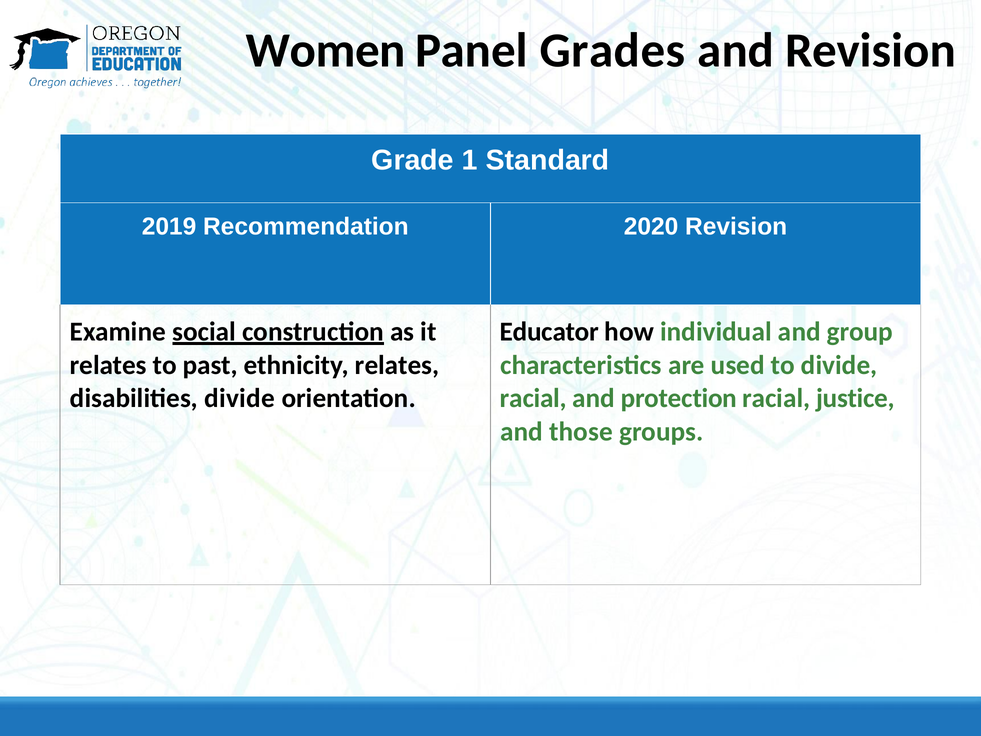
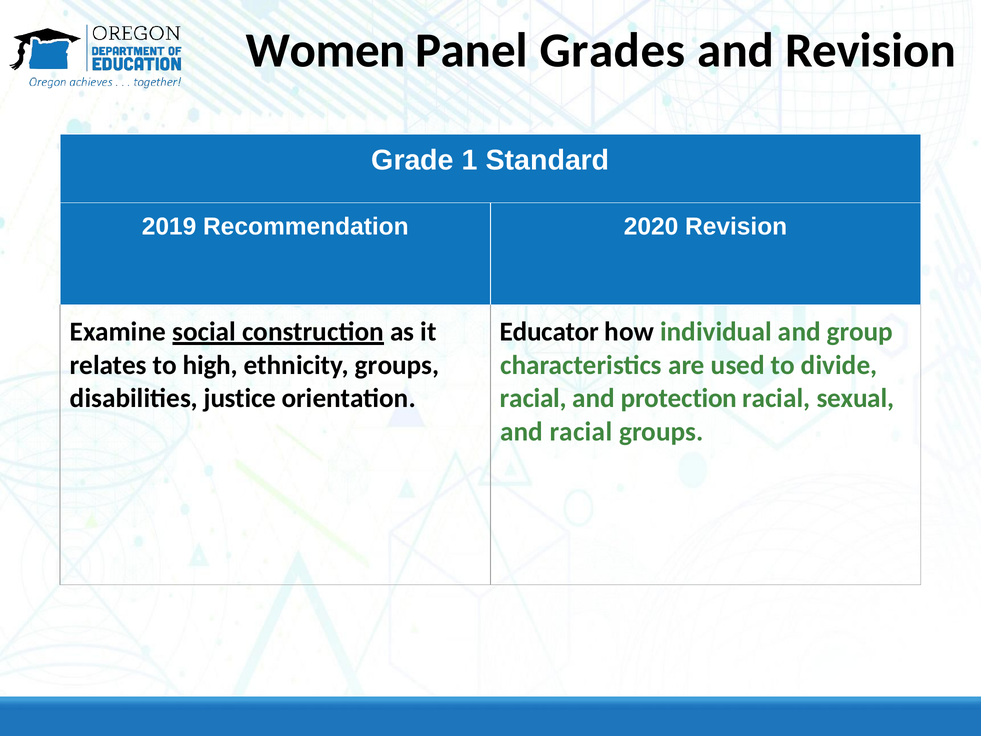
past: past -> high
ethnicity relates: relates -> groups
disabilities divide: divide -> justice
justice: justice -> sexual
and those: those -> racial
